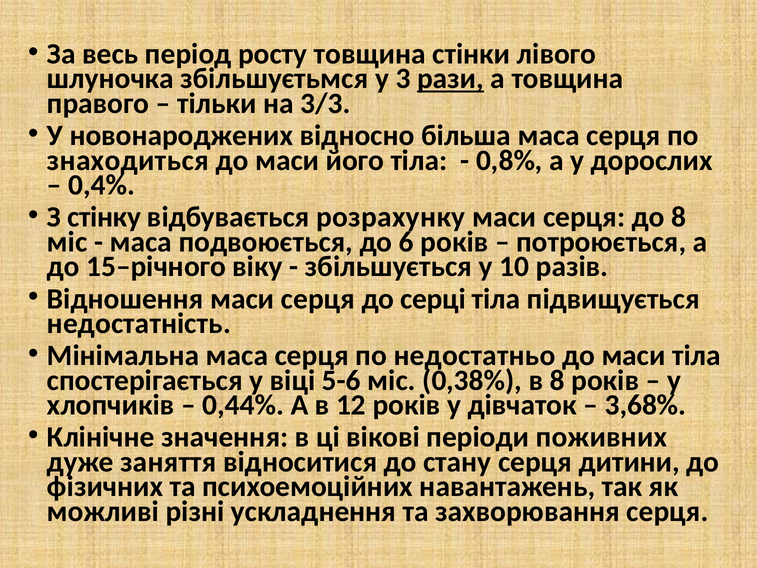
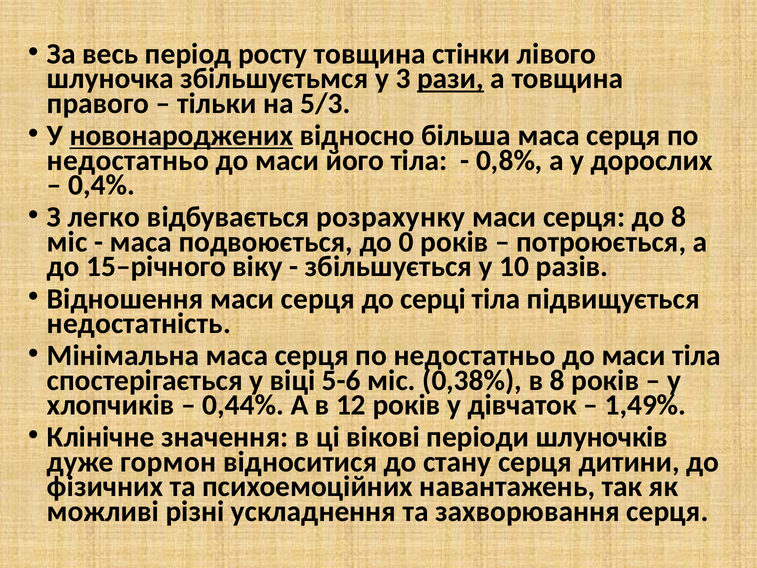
3/3: 3/3 -> 5/3
новонароджених underline: none -> present
знаходиться at (128, 160): знаходиться -> недостатньо
стінку: стінку -> легко
6: 6 -> 0
3,68%: 3,68% -> 1,49%
поживних: поживних -> шлуночків
заняття: заняття -> гормон
